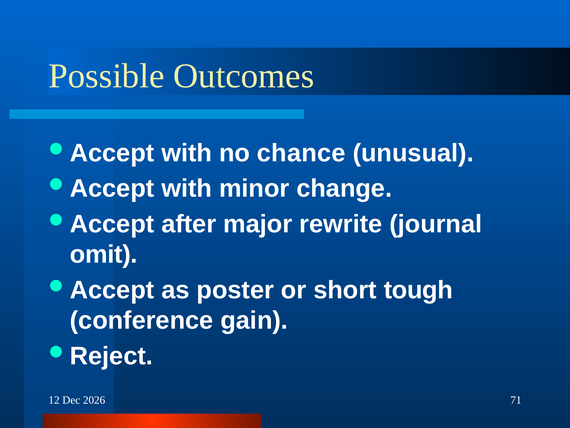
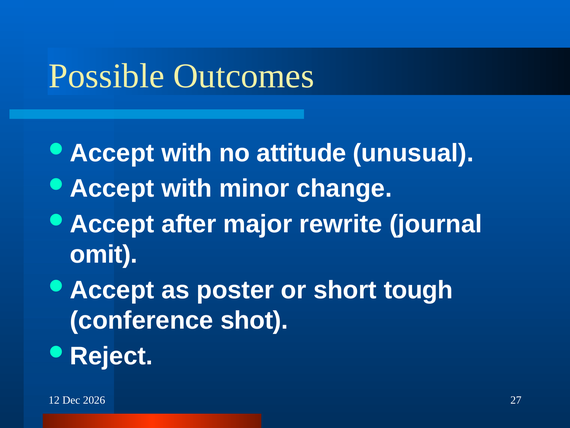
chance: chance -> attitude
gain: gain -> shot
71: 71 -> 27
